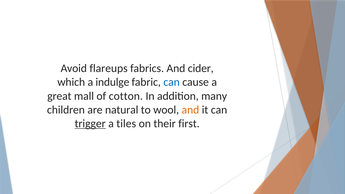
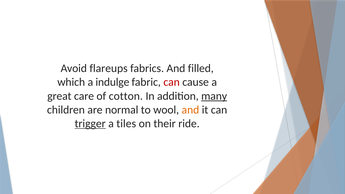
cider: cider -> filled
can at (172, 82) colour: blue -> red
mall: mall -> care
many underline: none -> present
natural: natural -> normal
first: first -> ride
